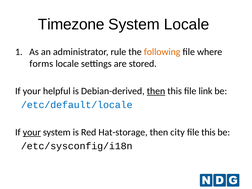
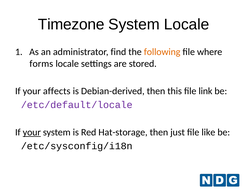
rule: rule -> find
helpful: helpful -> affects
then at (156, 91) underline: present -> none
/etc/default/locale colour: blue -> purple
city: city -> just
file this: this -> like
